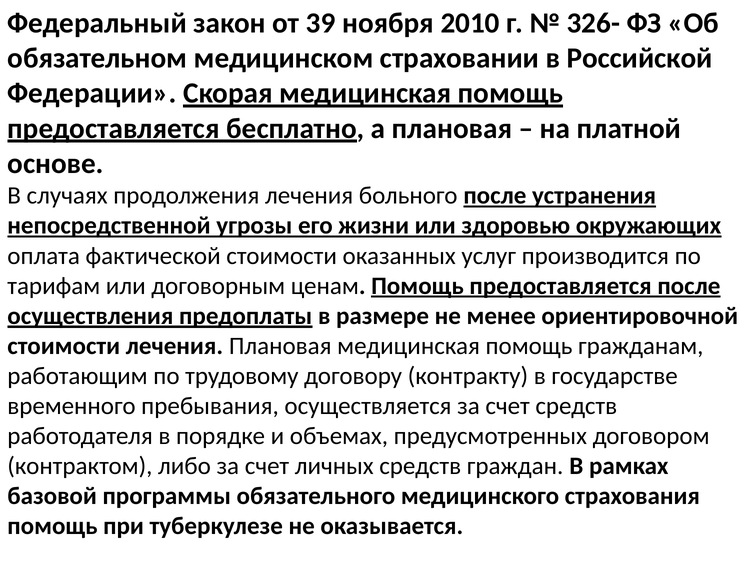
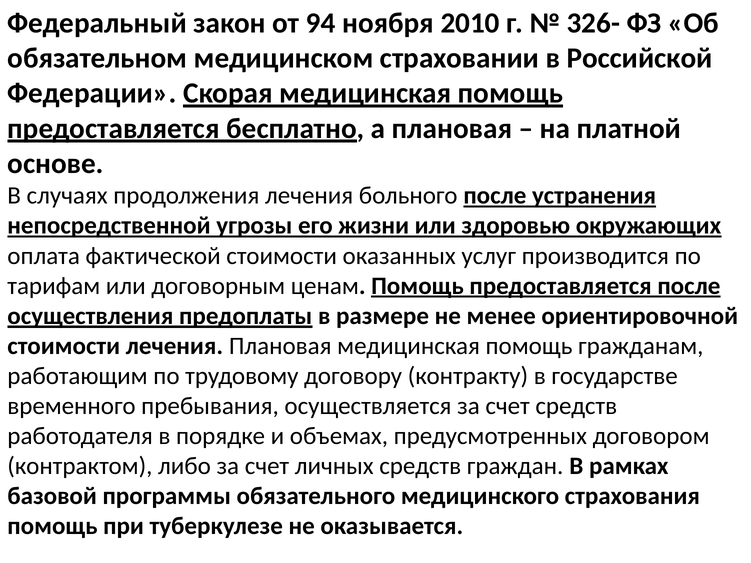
39: 39 -> 94
